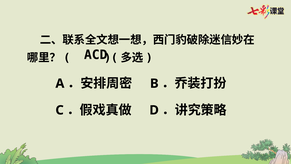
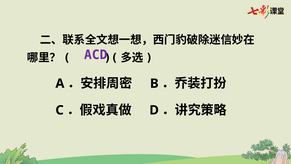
ACD colour: black -> purple
